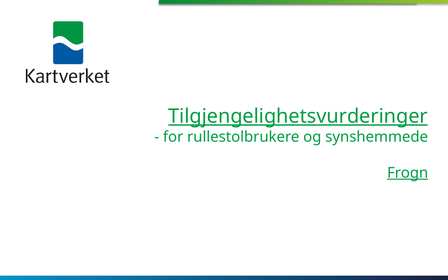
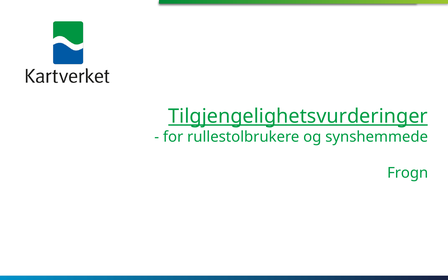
Frogn underline: present -> none
